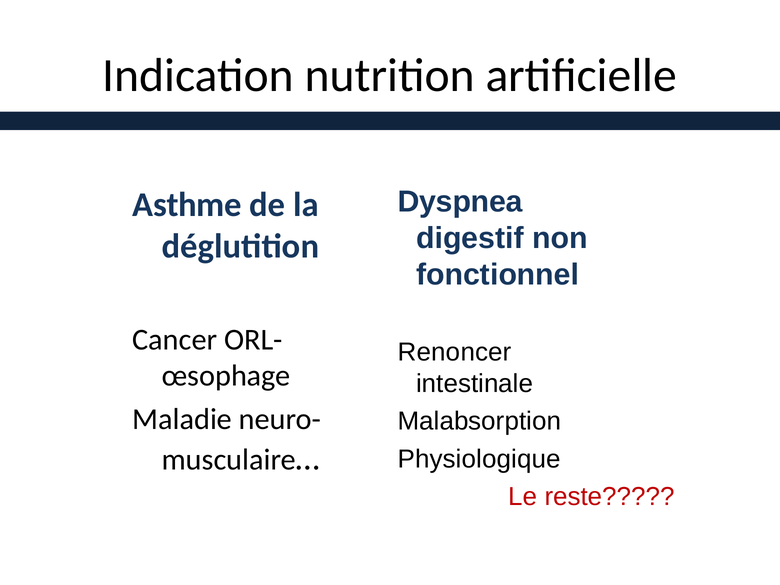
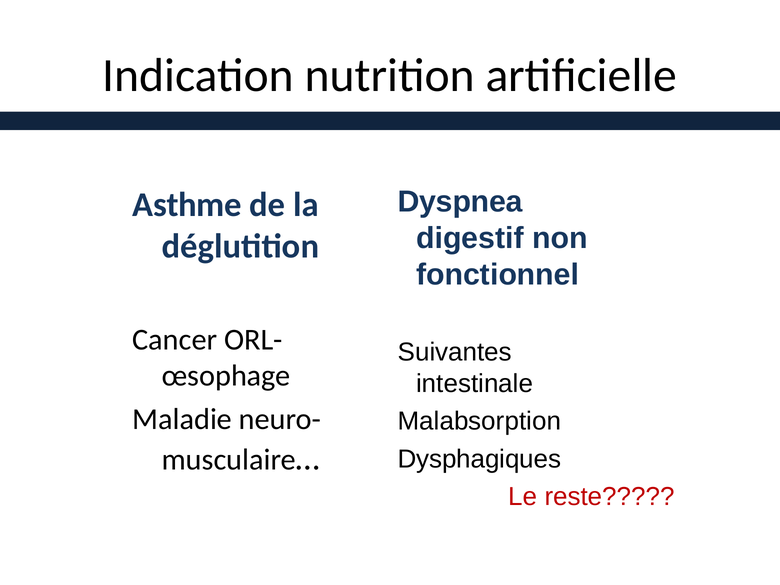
Renoncer: Renoncer -> Suivantes
Physiologique: Physiologique -> Dysphagiques
